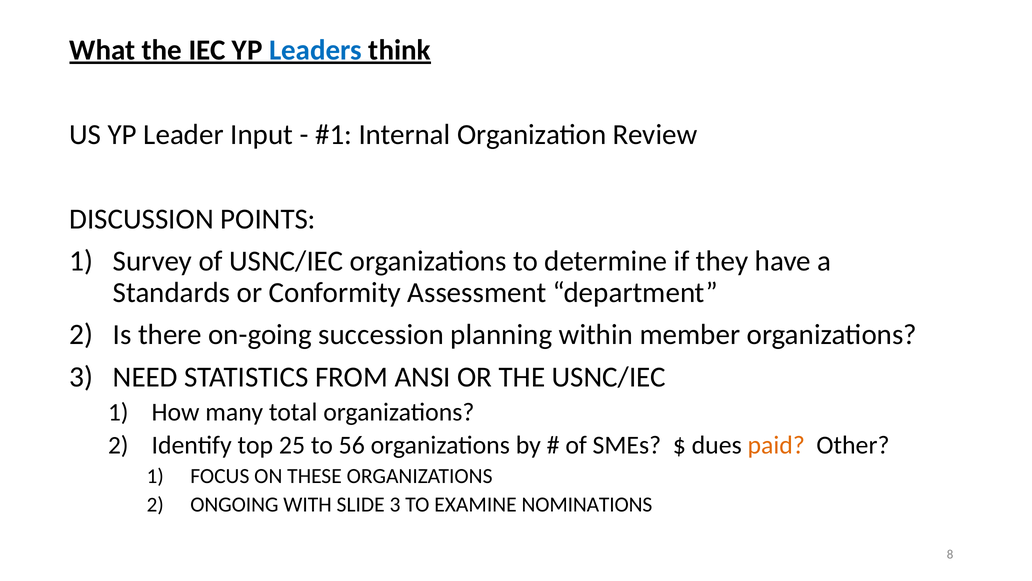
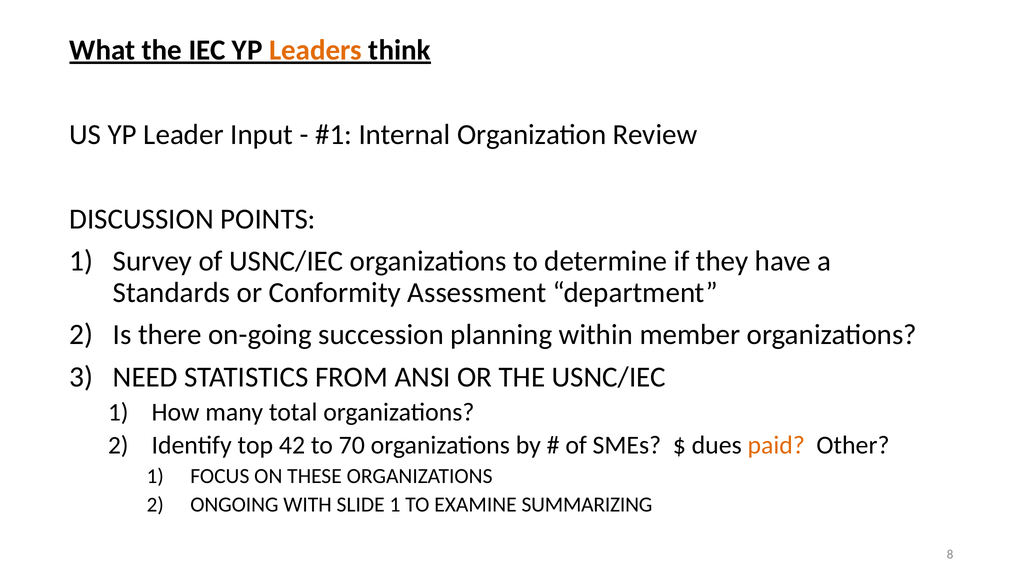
Leaders colour: blue -> orange
25: 25 -> 42
56: 56 -> 70
SLIDE 3: 3 -> 1
NOMINATIONS: NOMINATIONS -> SUMMARIZING
